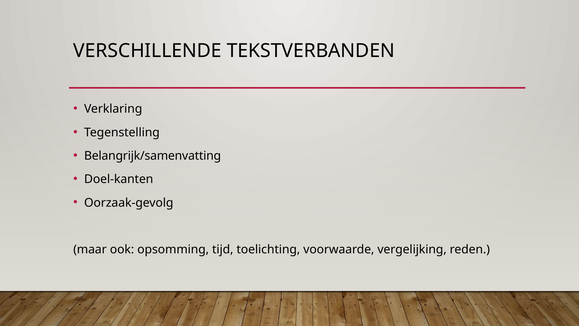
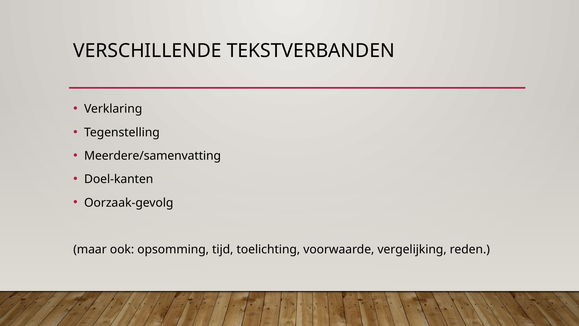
Belangrijk/samenvatting: Belangrijk/samenvatting -> Meerdere/samenvatting
